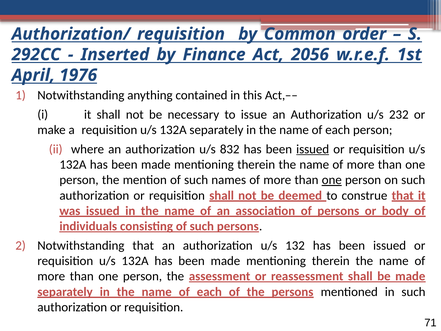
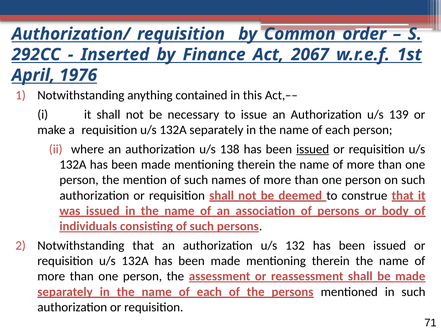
2056: 2056 -> 2067
232: 232 -> 139
832: 832 -> 138
one at (332, 180) underline: present -> none
